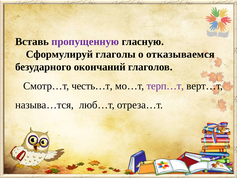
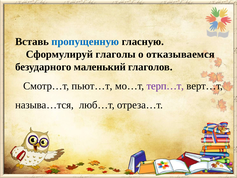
пропущенную colour: purple -> blue
окончаний: окончаний -> маленький
честь…т: честь…т -> пьют…т
